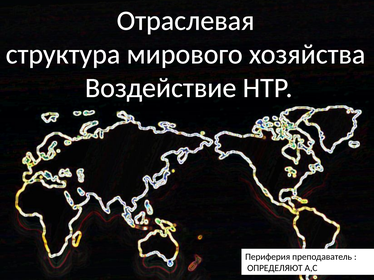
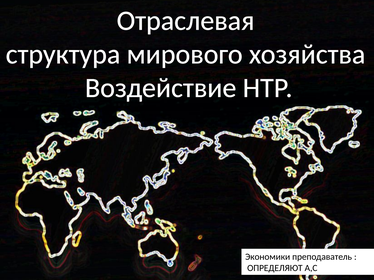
Периферия: Периферия -> Экономики
